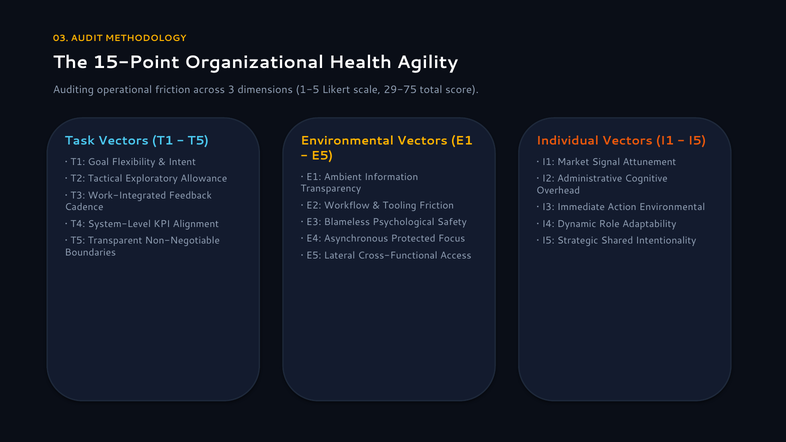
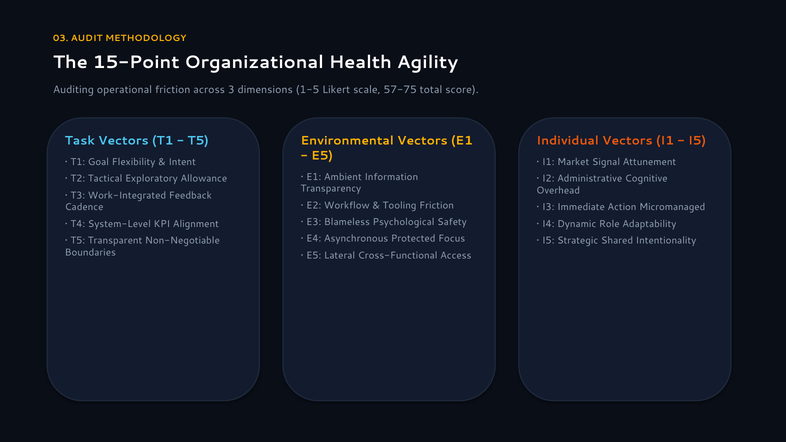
29-75: 29-75 -> 57-75
Action Environmental: Environmental -> Micromanaged
